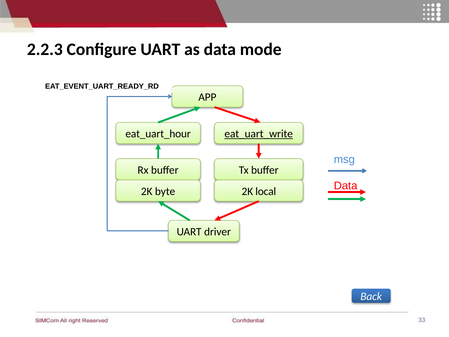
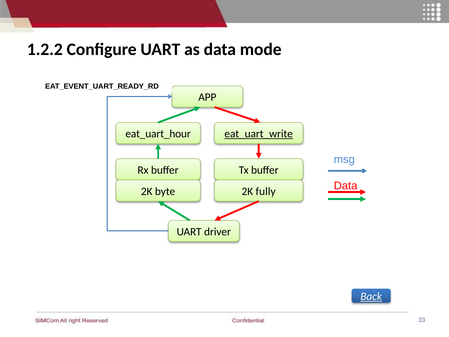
2.2.3: 2.2.3 -> 1.2.2
local: local -> fully
Back underline: none -> present
